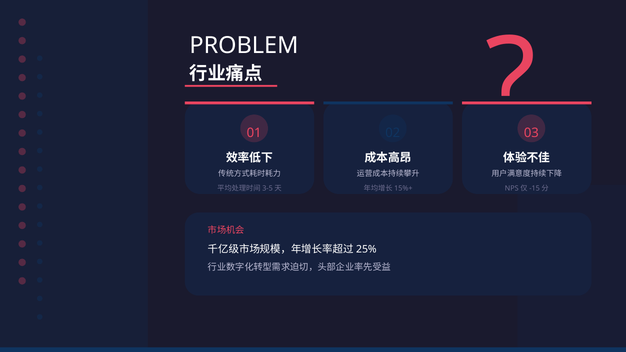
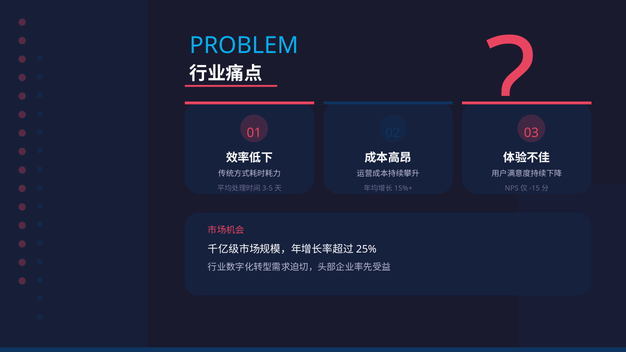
PROBLEM colour: white -> light blue
